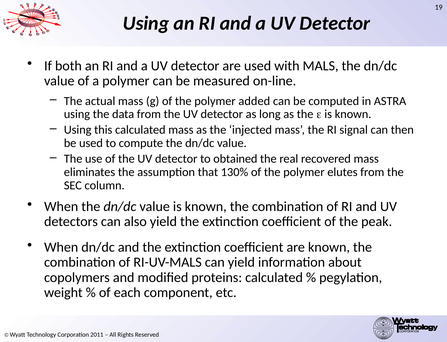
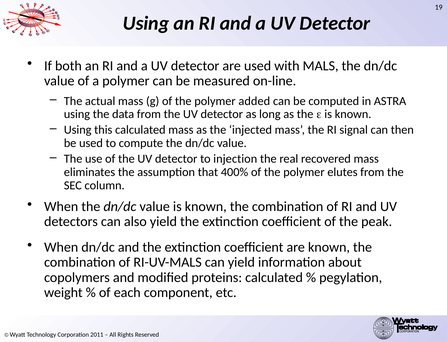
obtained: obtained -> injection
130%: 130% -> 400%
